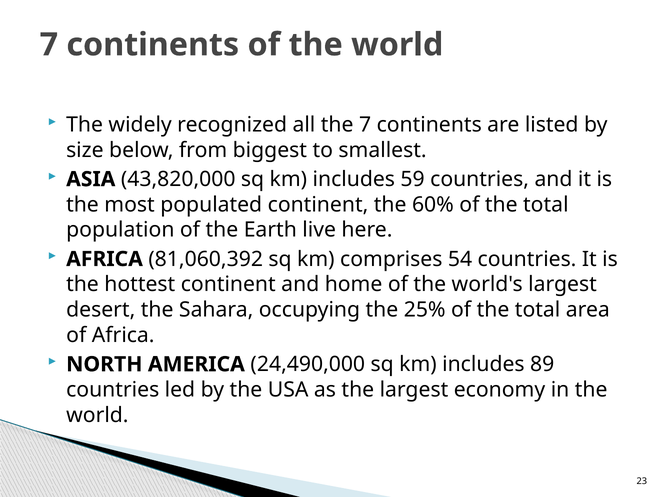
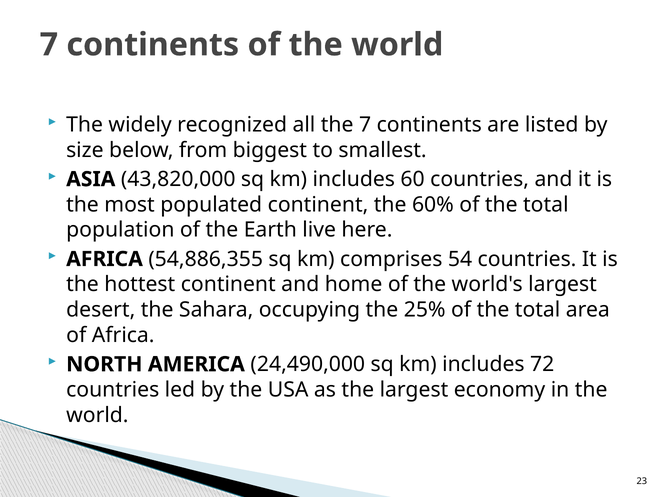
59: 59 -> 60
81,060,392: 81,060,392 -> 54,886,355
89: 89 -> 72
